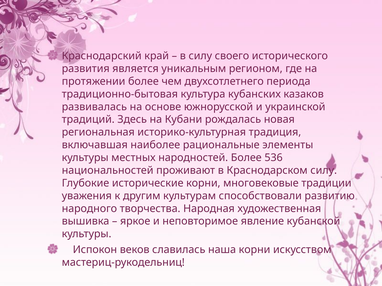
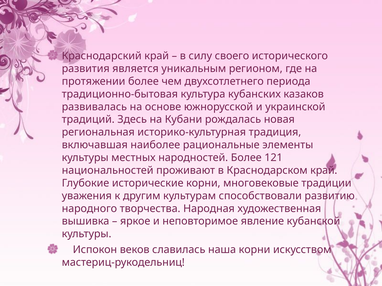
536: 536 -> 121
Краснодарском силу: силу -> край
